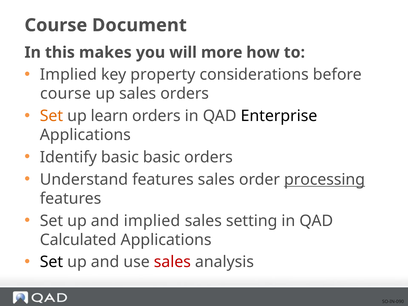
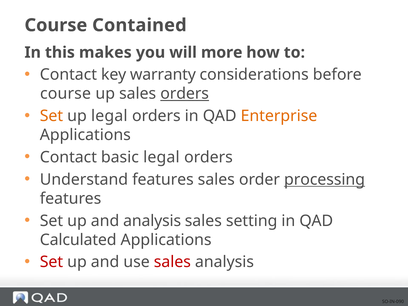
Document: Document -> Contained
Implied at (68, 75): Implied -> Contact
property: property -> warranty
orders at (185, 94) underline: none -> present
up learn: learn -> legal
Enterprise colour: black -> orange
Identify at (68, 157): Identify -> Contact
basic basic: basic -> legal
and implied: implied -> analysis
Set at (51, 262) colour: black -> red
